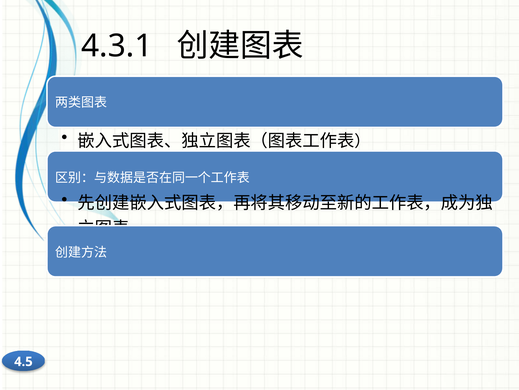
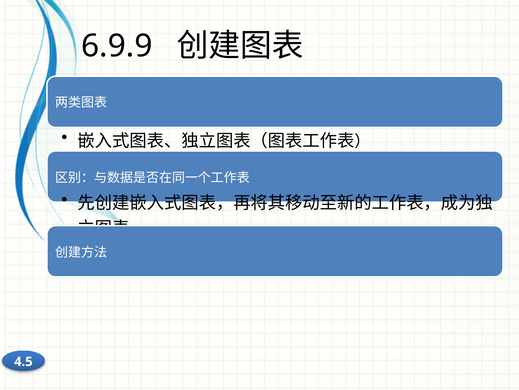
4.3.1: 4.3.1 -> 6.9.9
